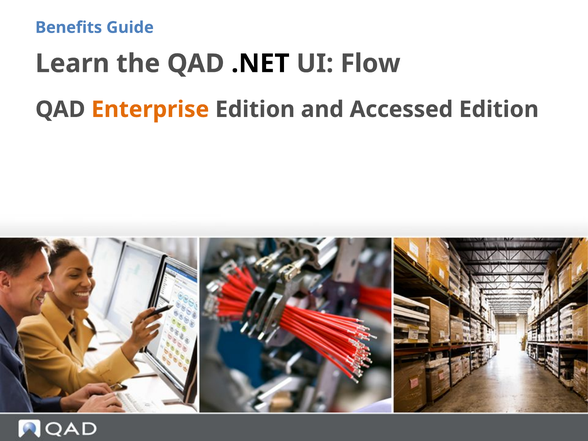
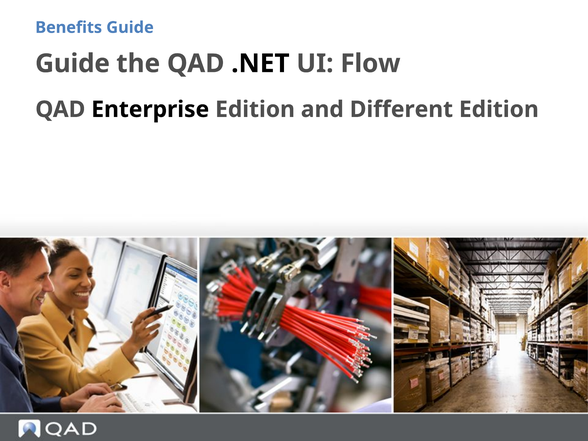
Learn at (72, 64): Learn -> Guide
Enterprise colour: orange -> black
Accessed: Accessed -> Different
